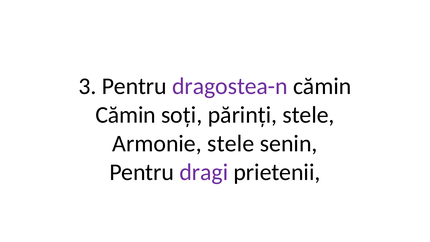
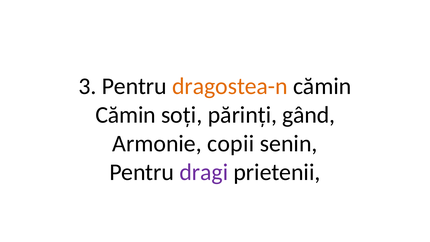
dragostea-n colour: purple -> orange
părinți stele: stele -> gând
Armonie stele: stele -> copii
